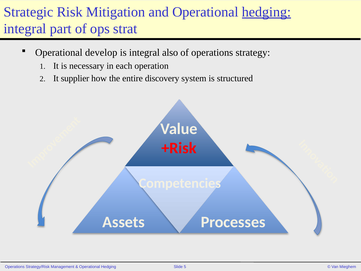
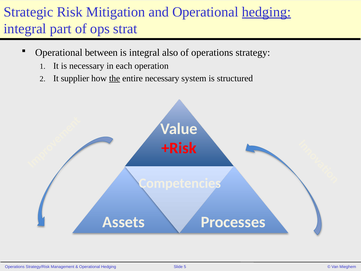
develop: develop -> between
the underline: none -> present
entire discovery: discovery -> necessary
